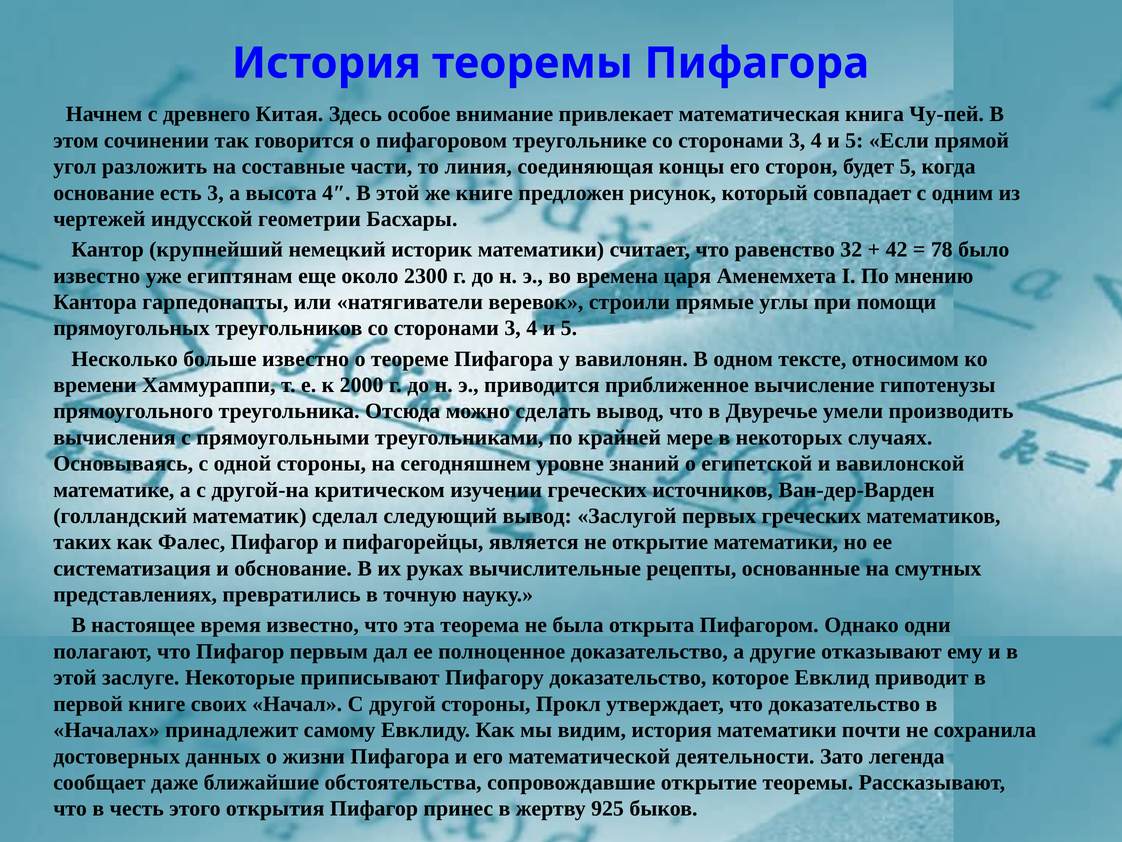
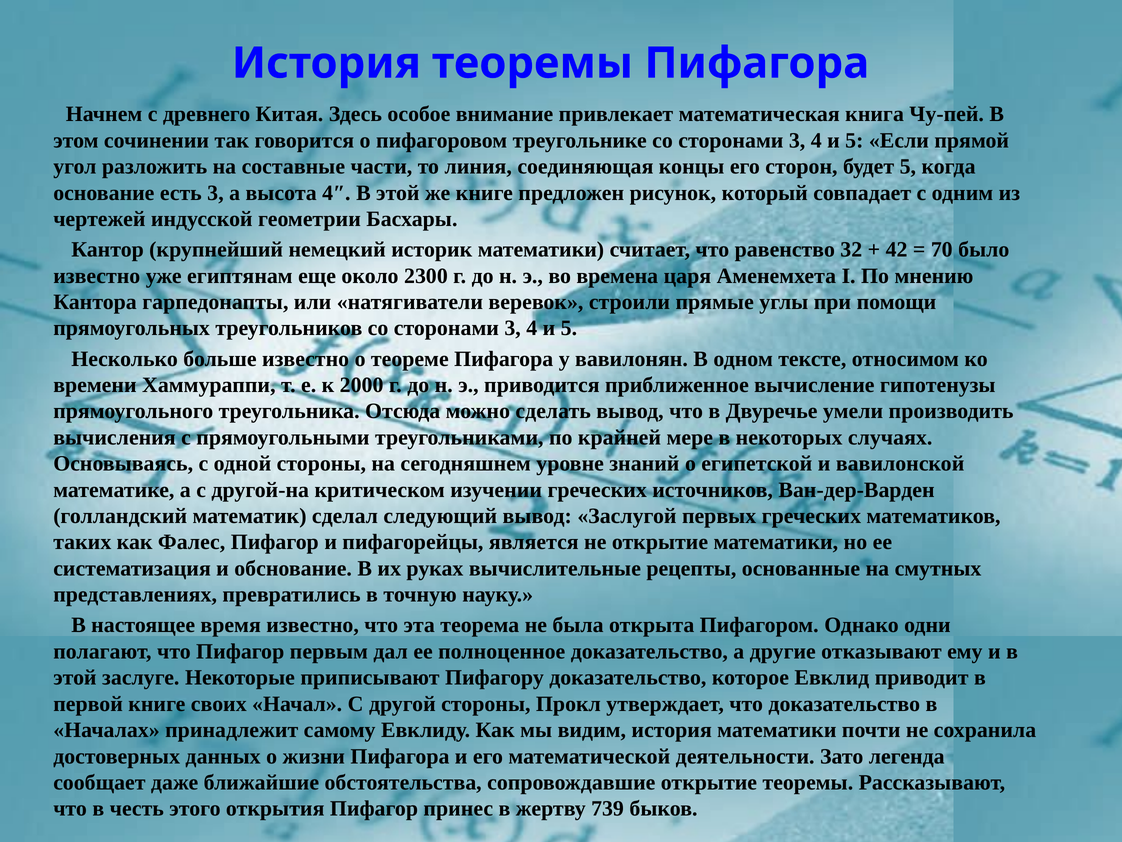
78: 78 -> 70
925: 925 -> 739
